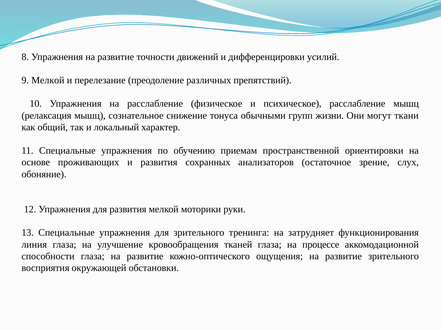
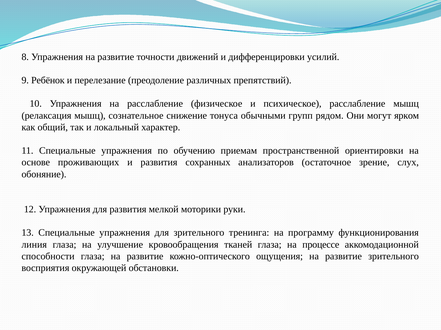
9 Мелкой: Мелкой -> Ребёнок
жизни: жизни -> рядом
ткани: ткани -> ярком
затрудняет: затрудняет -> программу
